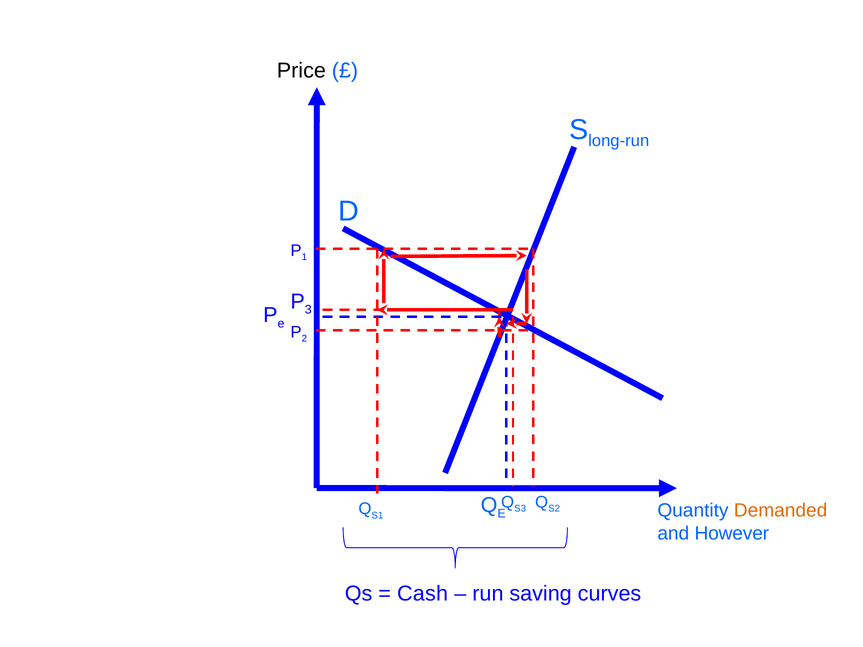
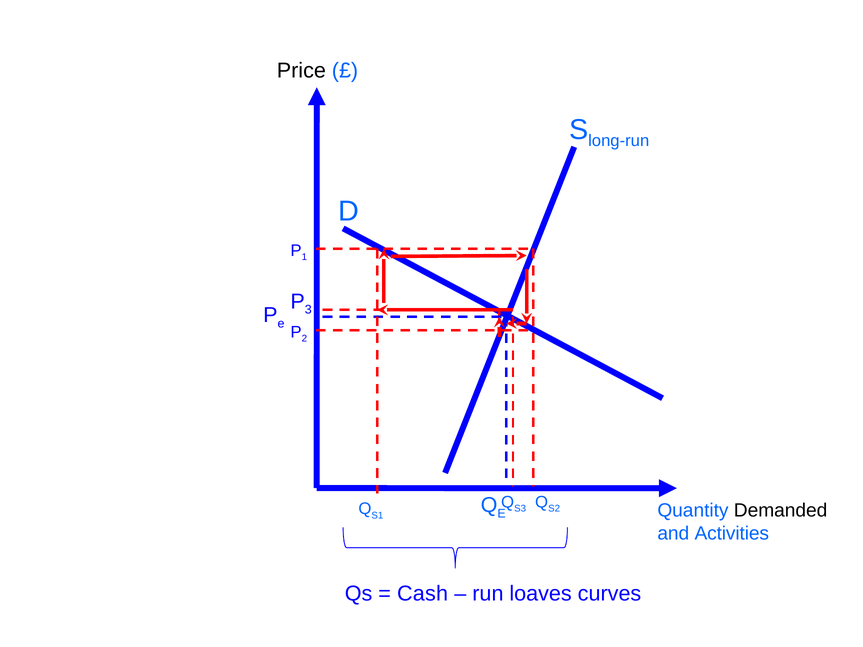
Demanded colour: orange -> black
However: However -> Activities
saving: saving -> loaves
